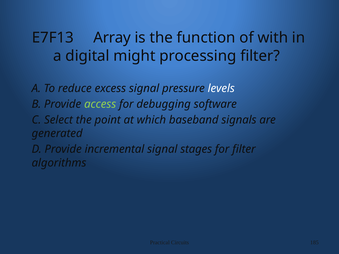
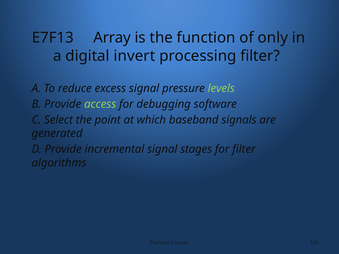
with: with -> only
might: might -> invert
levels colour: white -> light green
